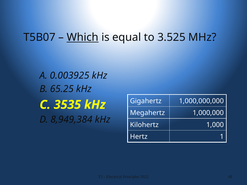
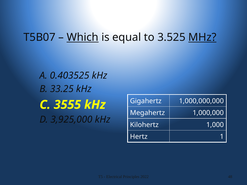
MHz underline: none -> present
0.003925: 0.003925 -> 0.403525
65.25: 65.25 -> 33.25
3535: 3535 -> 3555
8,949,384: 8,949,384 -> 3,925,000
